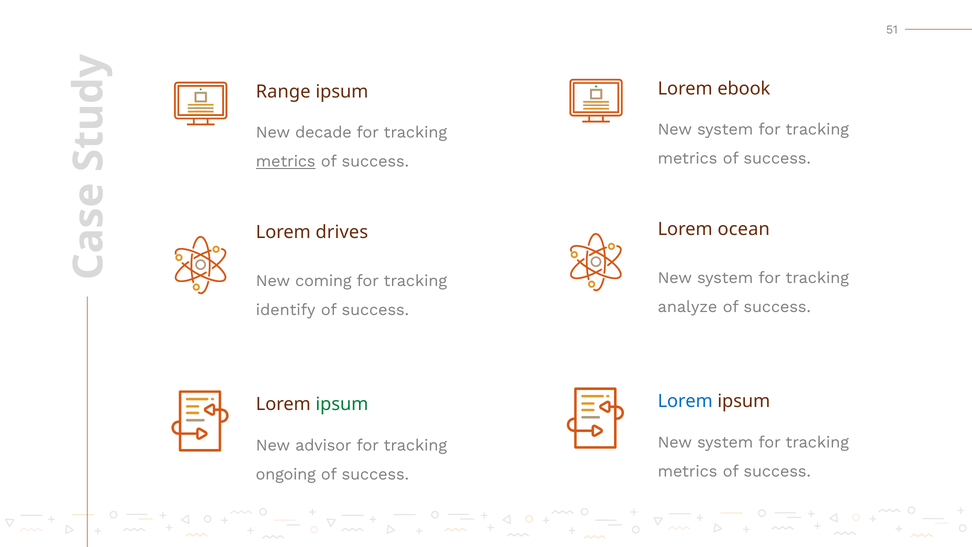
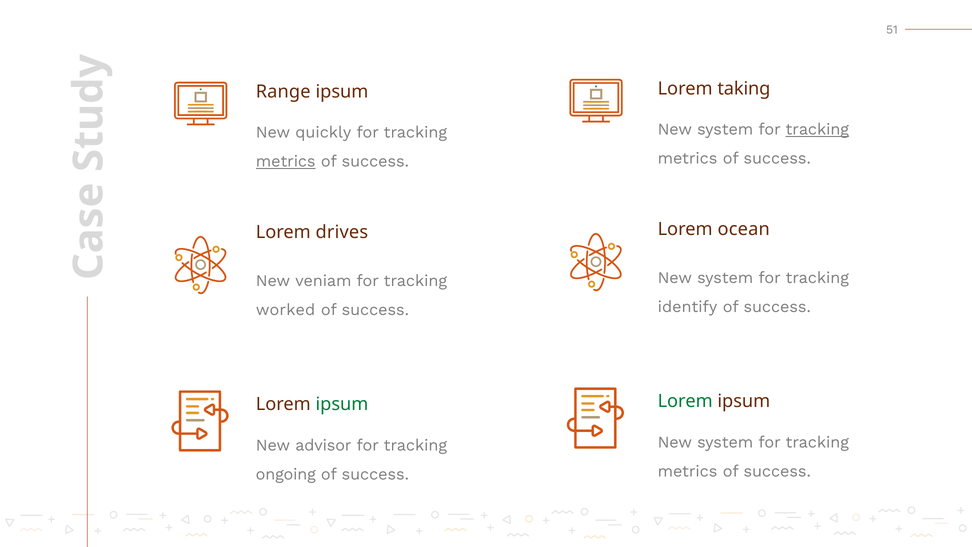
ebook: ebook -> taking
tracking at (817, 129) underline: none -> present
decade: decade -> quickly
coming: coming -> veniam
analyze: analyze -> identify
identify: identify -> worked
Lorem at (685, 401) colour: blue -> green
